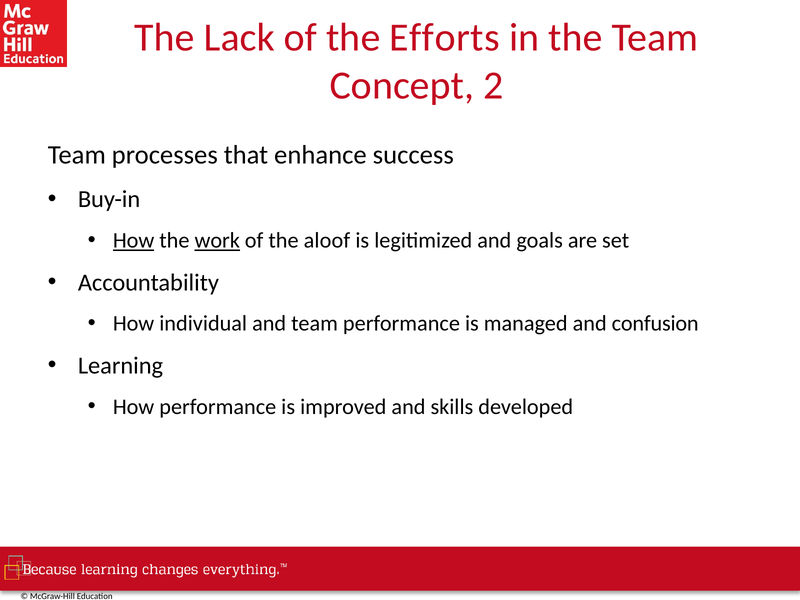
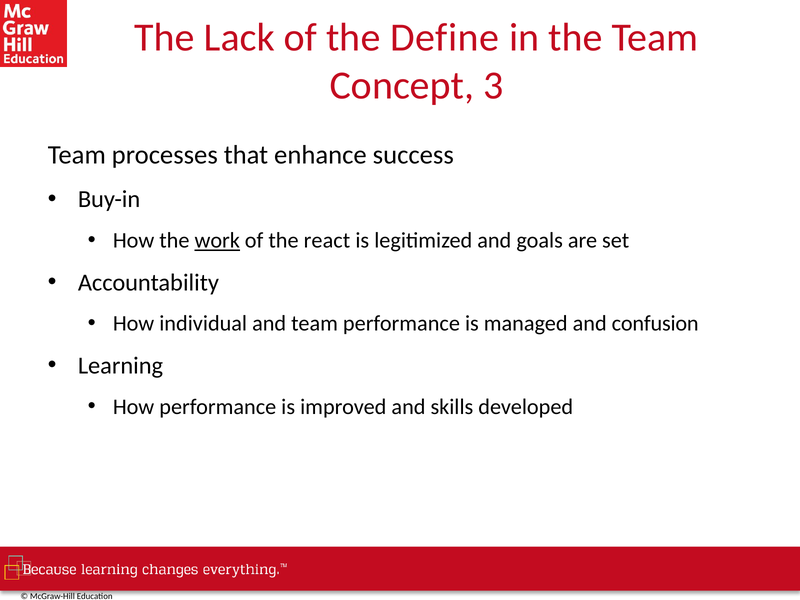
Efforts: Efforts -> Define
2: 2 -> 3
How at (134, 241) underline: present -> none
aloof: aloof -> react
